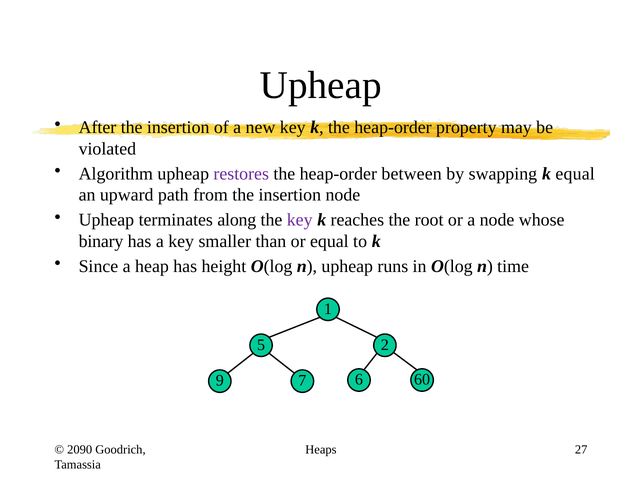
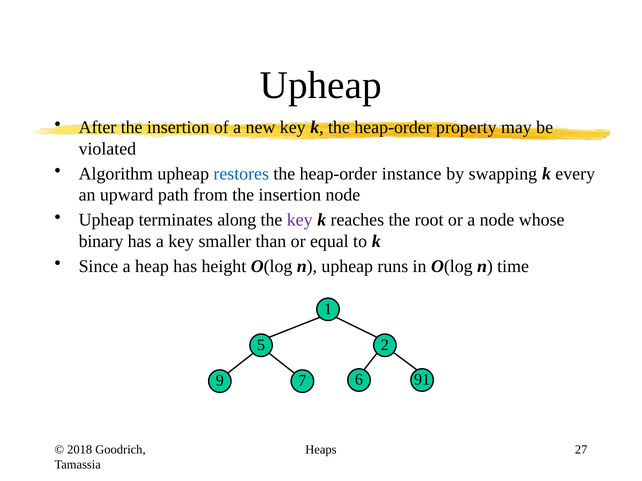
restores colour: purple -> blue
between: between -> instance
k equal: equal -> every
60: 60 -> 91
2090: 2090 -> 2018
